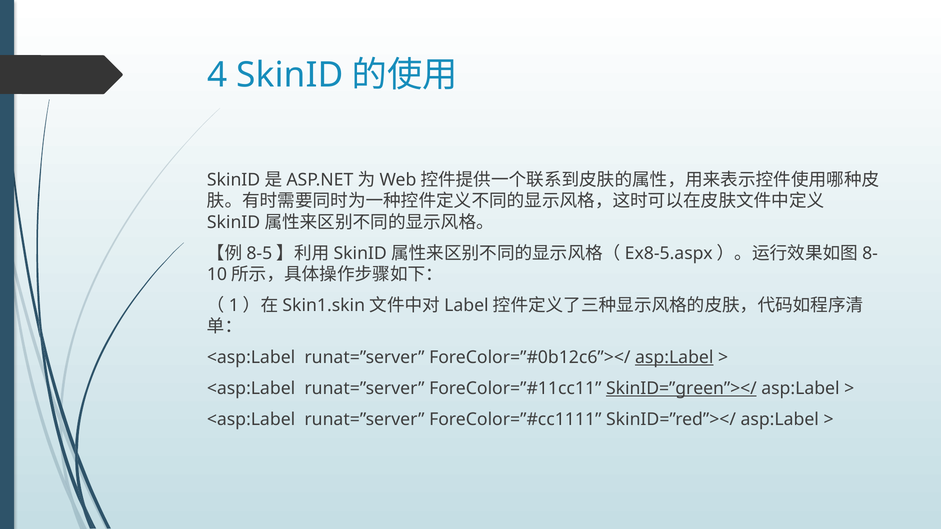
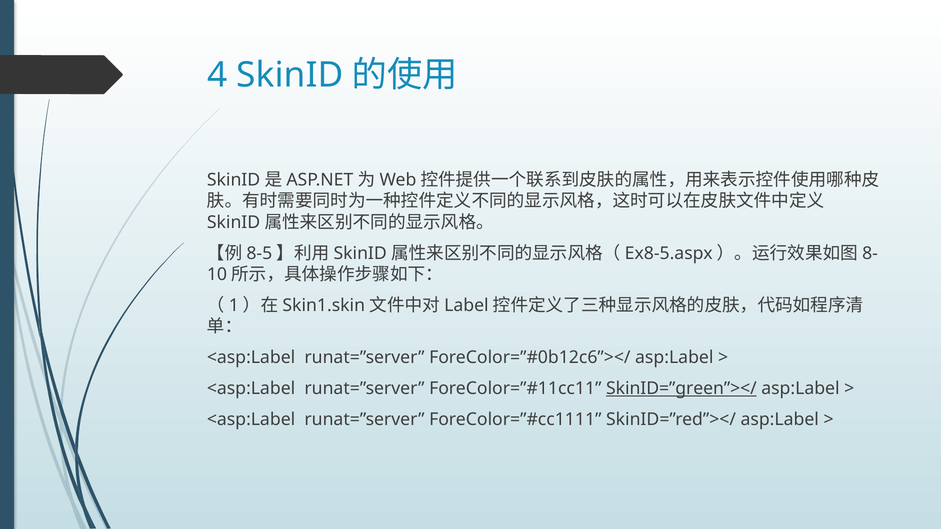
asp:Label at (674, 358) underline: present -> none
